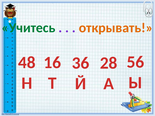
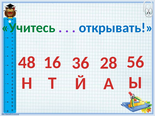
открывать colour: orange -> blue
